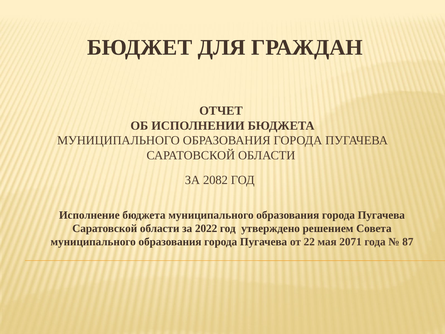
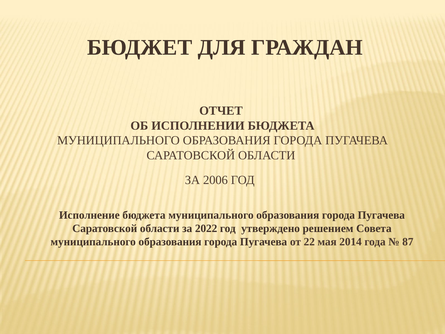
2082: 2082 -> 2006
2071: 2071 -> 2014
